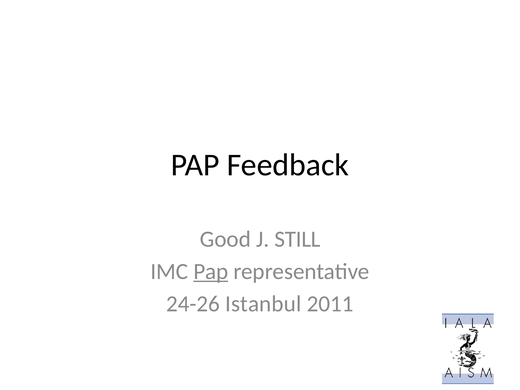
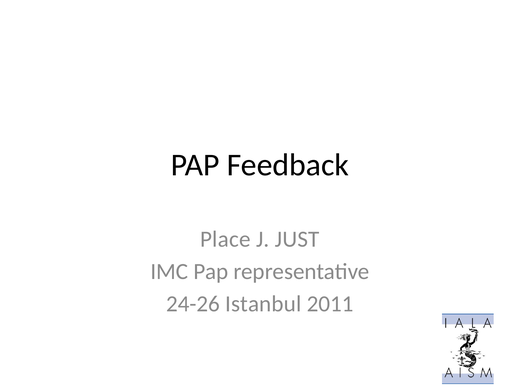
Good: Good -> Place
STILL: STILL -> JUST
Pap at (211, 271) underline: present -> none
